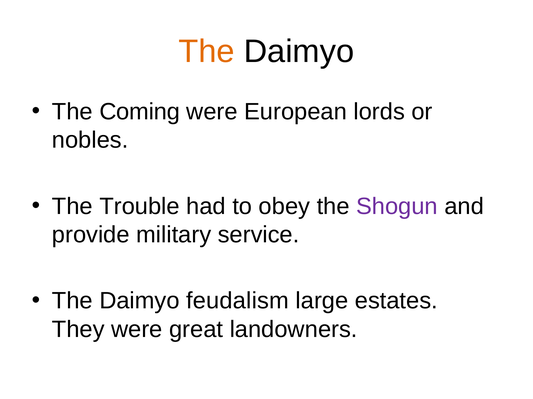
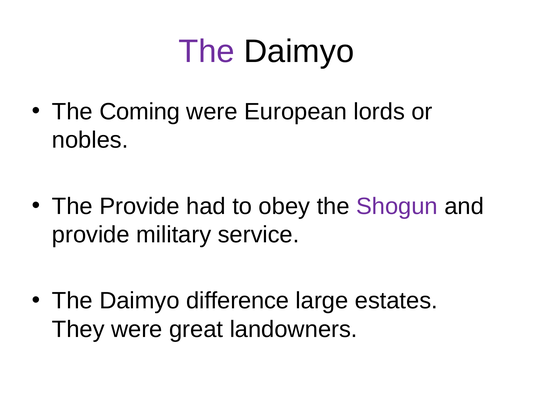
The at (207, 52) colour: orange -> purple
The Trouble: Trouble -> Provide
feudalism: feudalism -> difference
